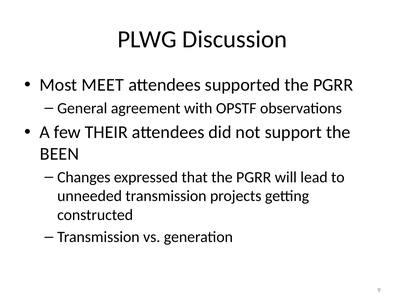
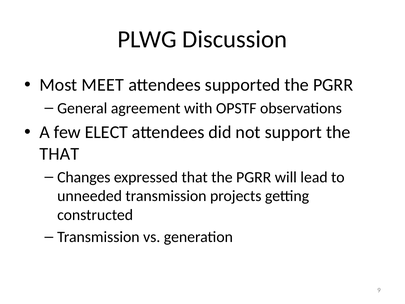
THEIR: THEIR -> ELECT
BEEN at (59, 154): BEEN -> THAT
